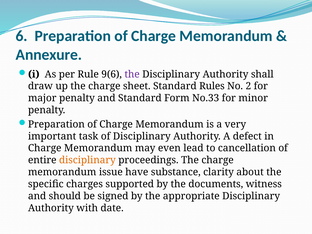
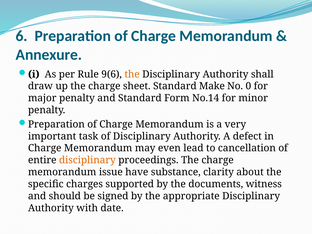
the at (132, 74) colour: purple -> orange
Rules: Rules -> Make
2: 2 -> 0
No.33: No.33 -> No.14
